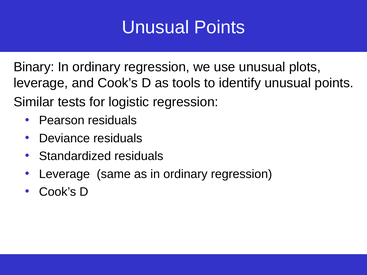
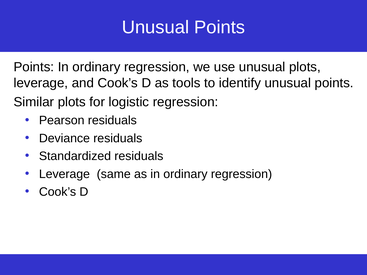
Binary at (34, 67): Binary -> Points
Similar tests: tests -> plots
